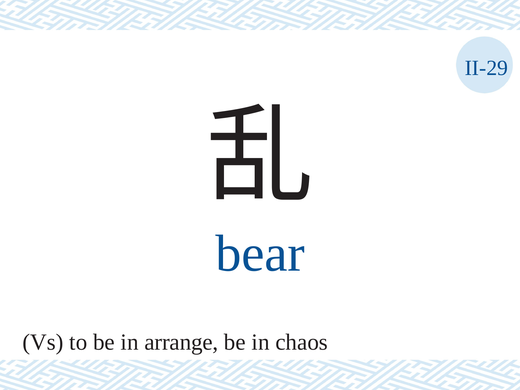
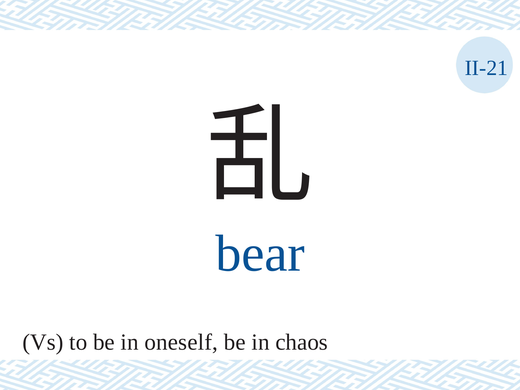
II-29: II-29 -> II-21
arrange: arrange -> oneself
